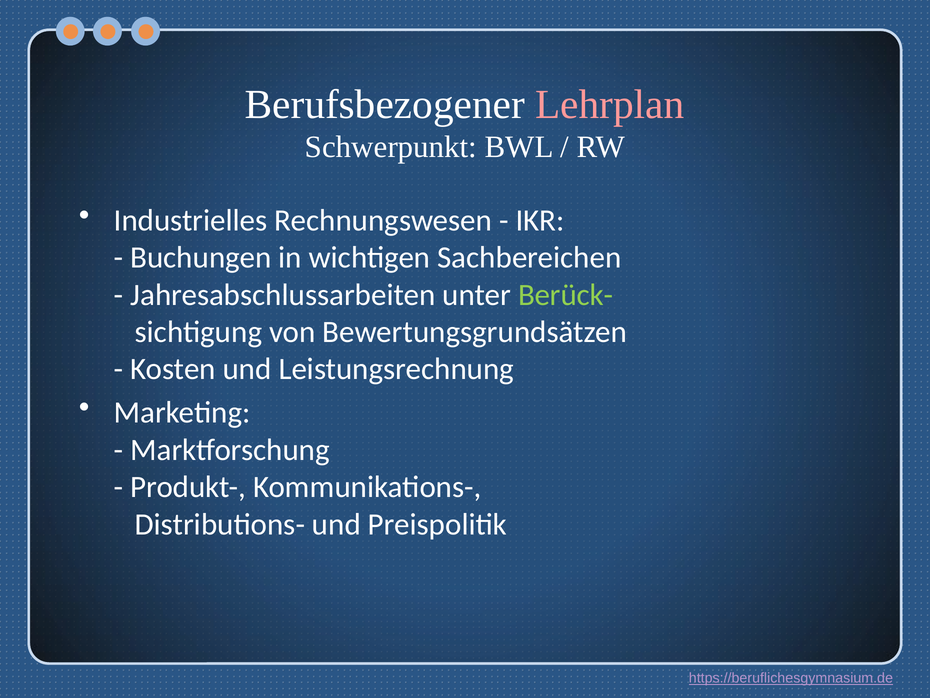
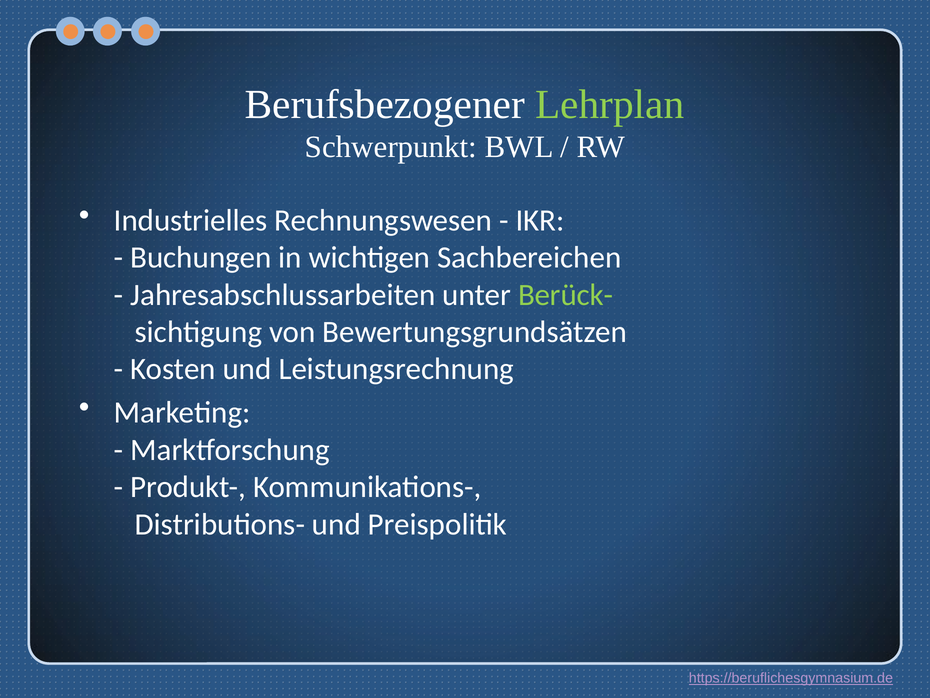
Lehrplan colour: pink -> light green
